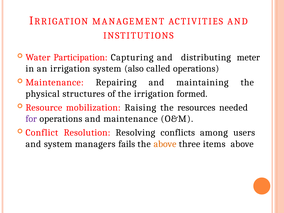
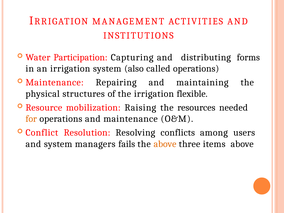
meter: meter -> forms
formed: formed -> flexible
for colour: purple -> orange
